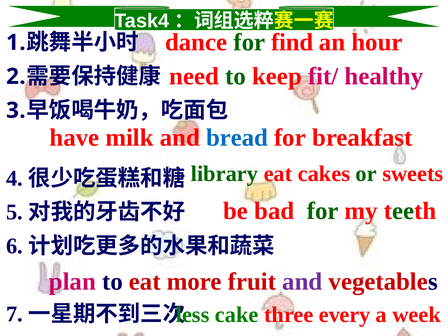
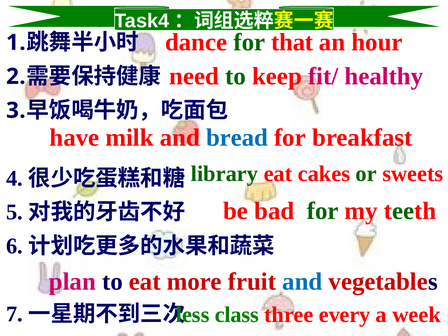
find: find -> that
and at (302, 282) colour: purple -> blue
cake: cake -> class
